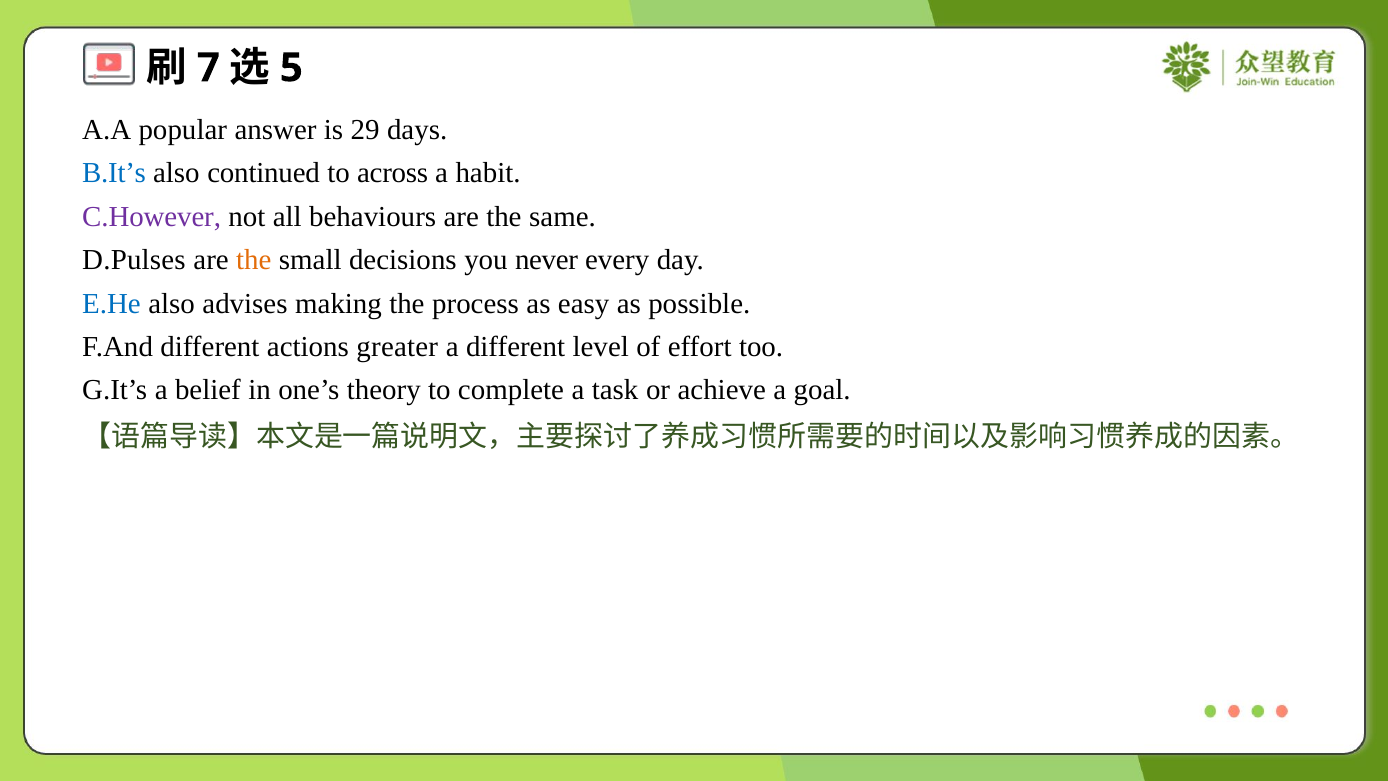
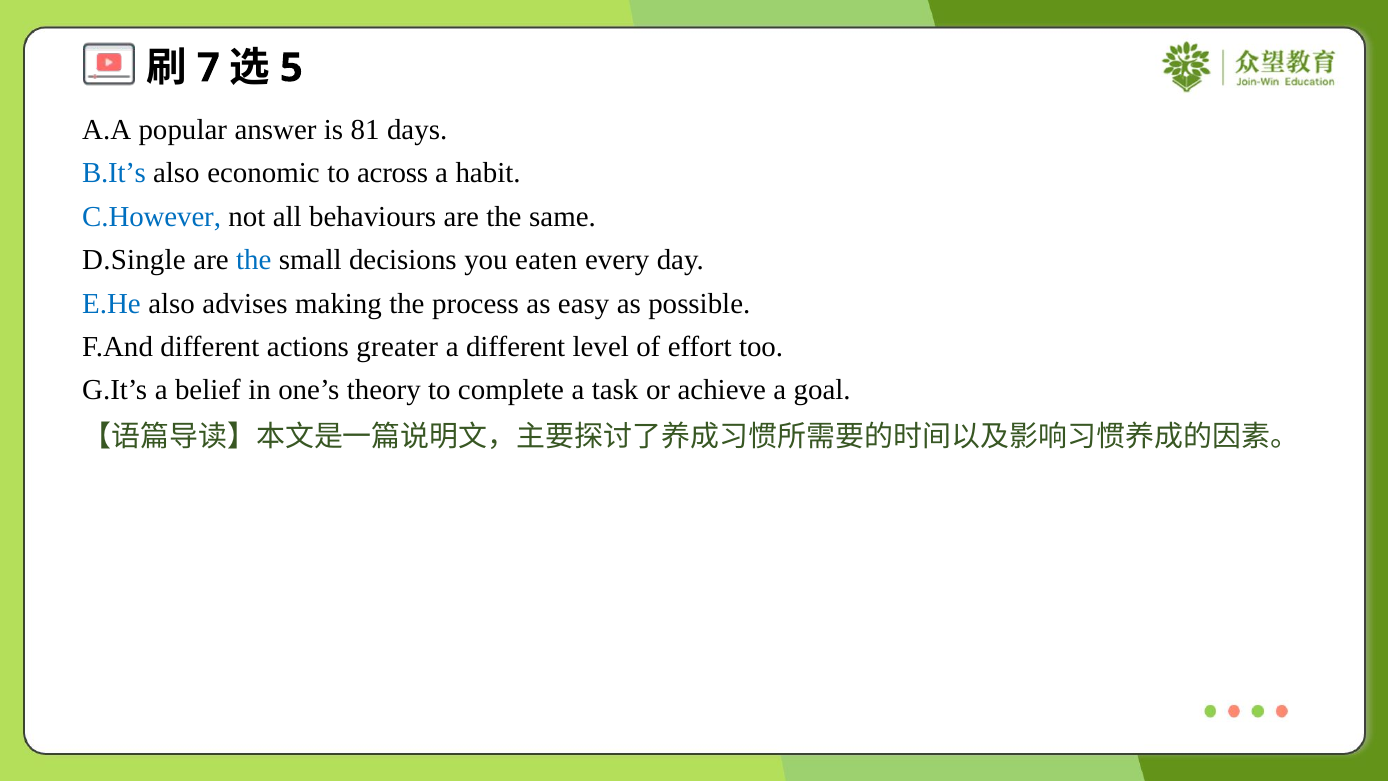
29: 29 -> 81
continued: continued -> economic
C.However colour: purple -> blue
D.Pulses: D.Pulses -> D.Single
the at (254, 260) colour: orange -> blue
never: never -> eaten
